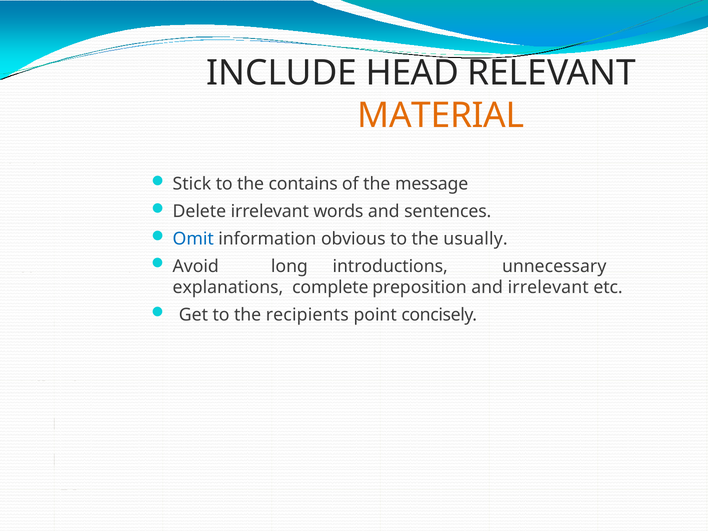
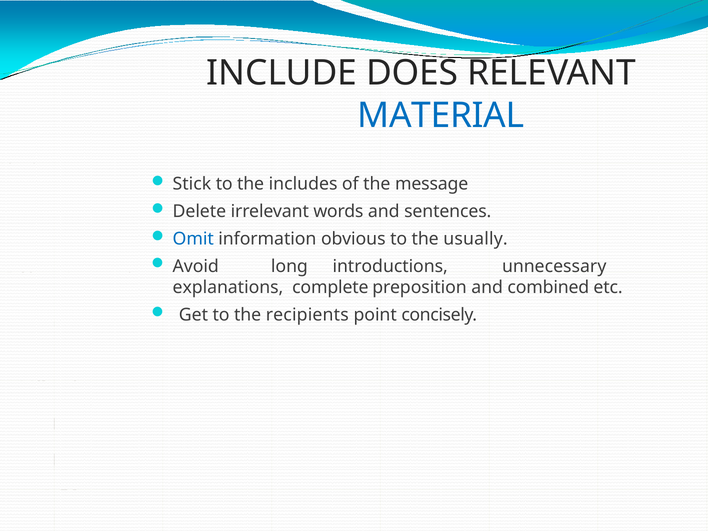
HEAD: HEAD -> DOES
MATERIAL colour: orange -> blue
contains: contains -> includes
and irrelevant: irrelevant -> combined
